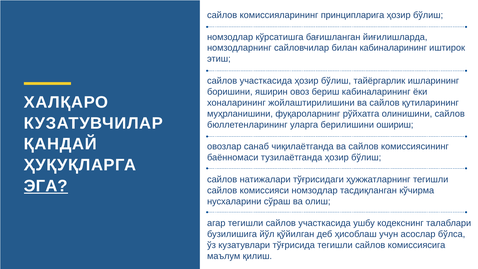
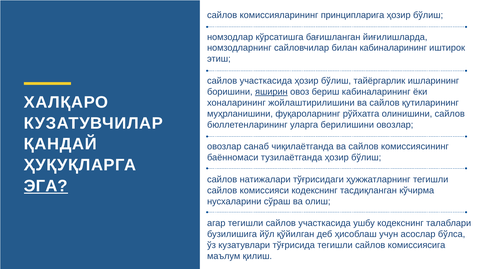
яширин underline: none -> present
берилишини ошириш: ошириш -> овозлар
комиссияси номзодлар: номзодлар -> кодекснинг
